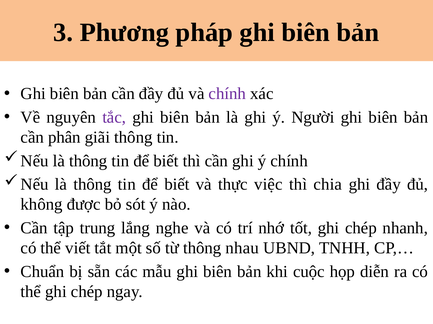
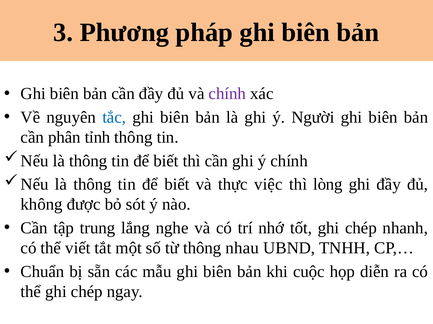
tắc colour: purple -> blue
giãi: giãi -> tỉnh
chia: chia -> lòng
